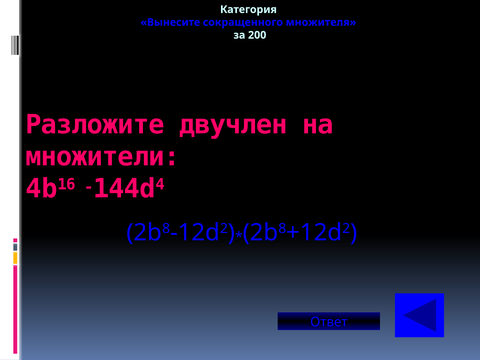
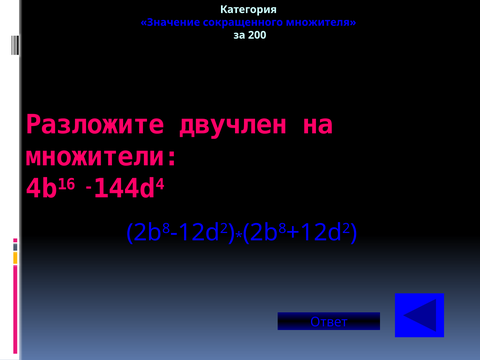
Вынесите: Вынесите -> Значение
